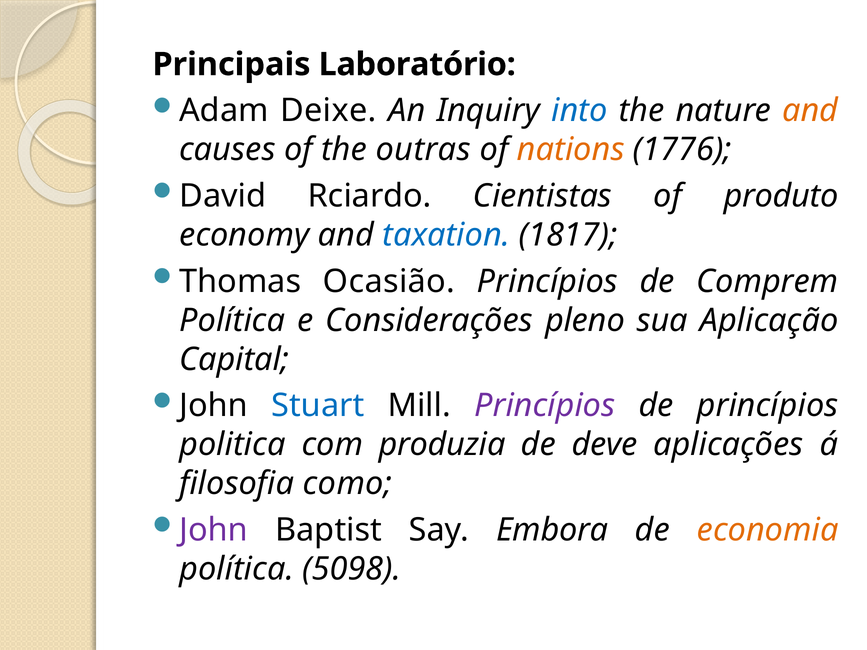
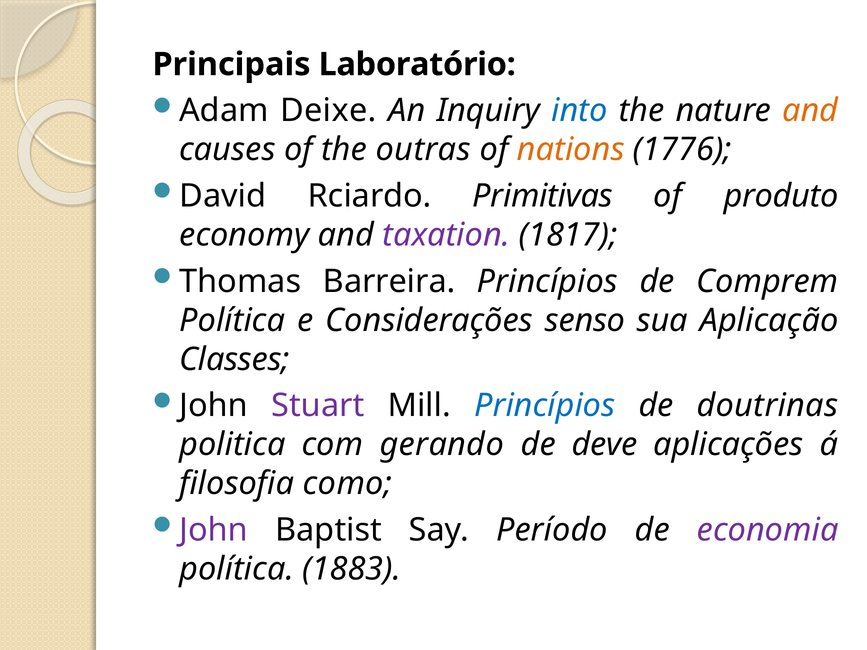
Cientistas: Cientistas -> Primitivas
taxation colour: blue -> purple
Ocasião: Ocasião -> Barreira
pleno: pleno -> senso
Capital: Capital -> Classes
Stuart colour: blue -> purple
Princípios at (545, 406) colour: purple -> blue
de princípios: princípios -> doutrinas
produzia: produzia -> gerando
Embora: Embora -> Período
economia colour: orange -> purple
5098: 5098 -> 1883
